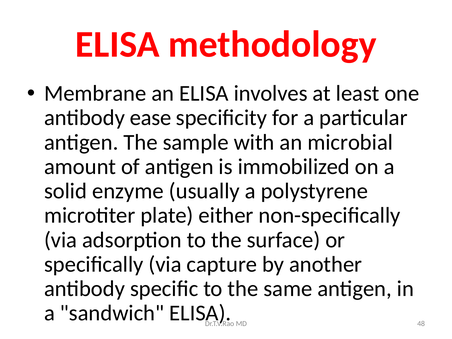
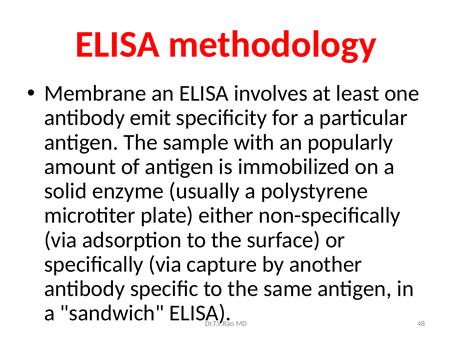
ease: ease -> emit
microbial: microbial -> popularly
